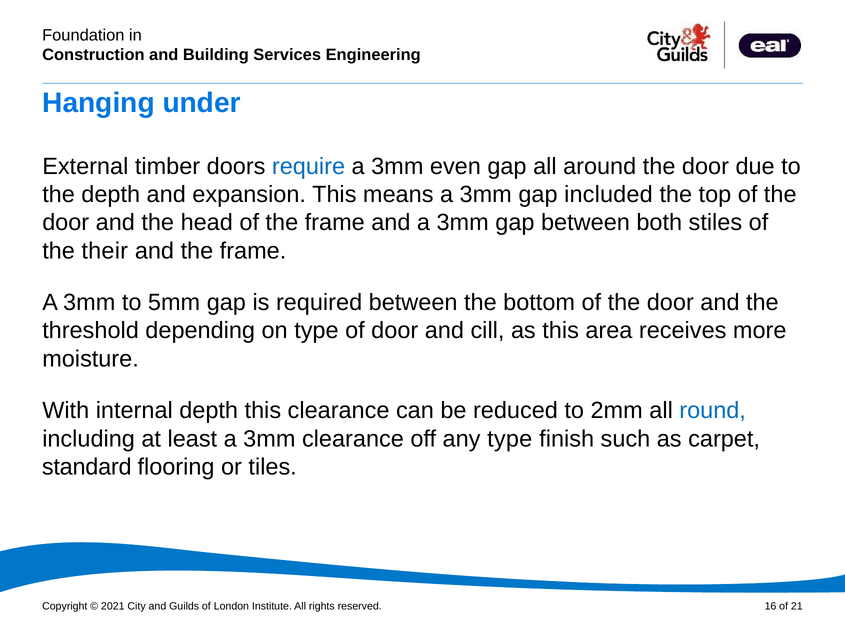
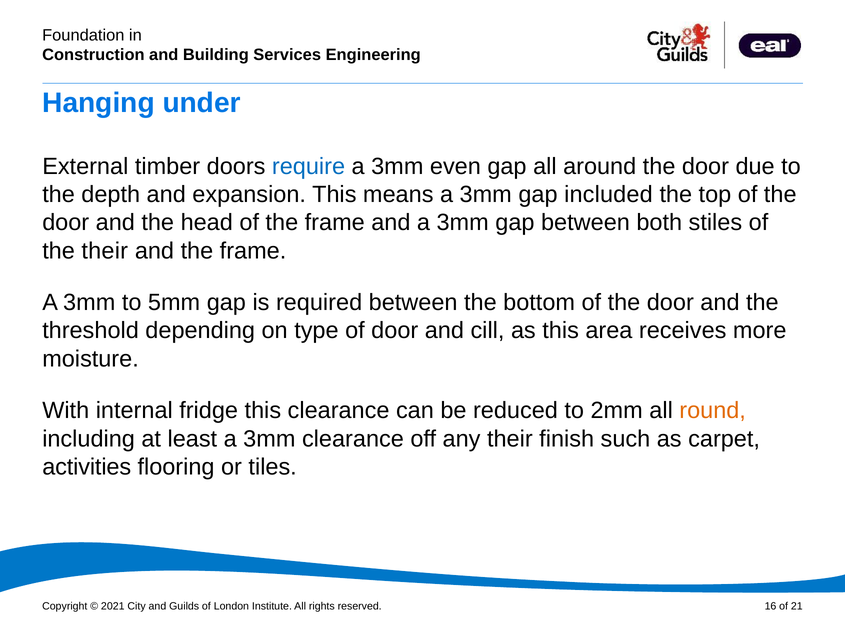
internal depth: depth -> fridge
round colour: blue -> orange
any type: type -> their
standard: standard -> activities
